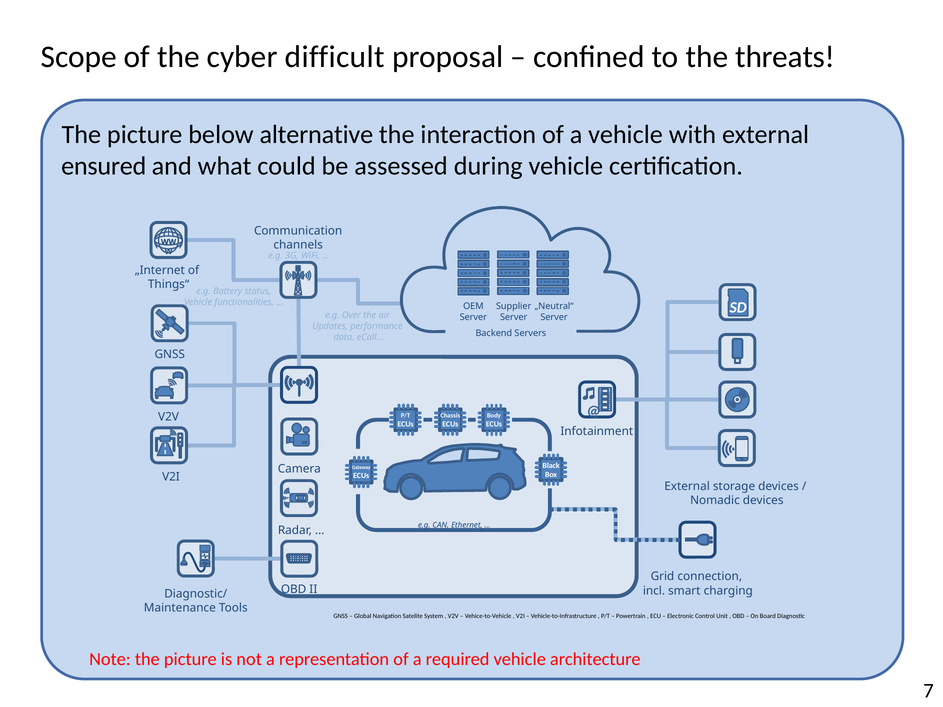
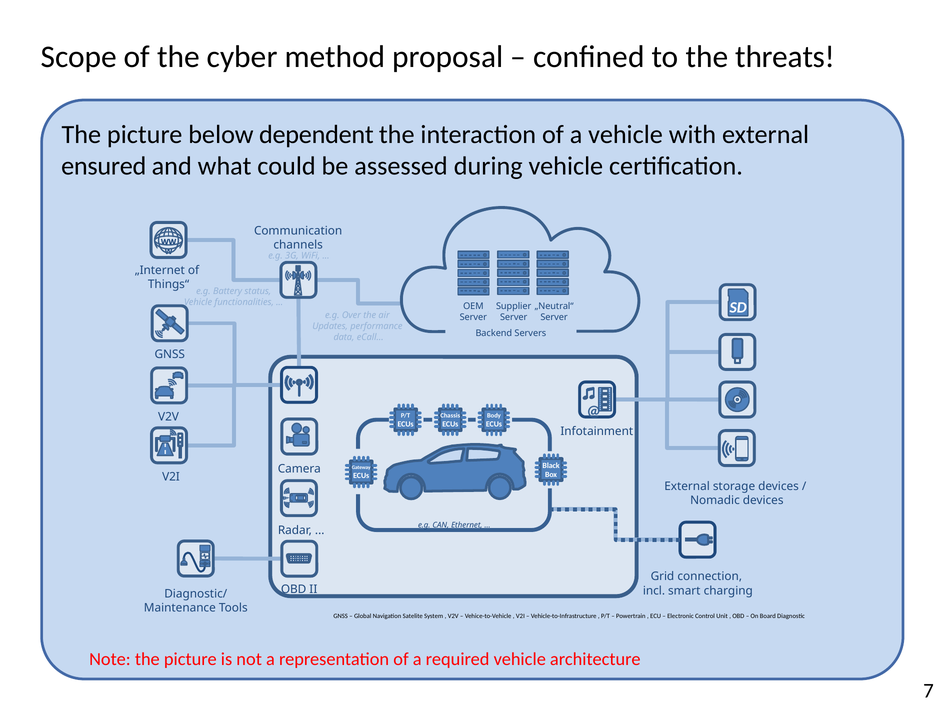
difficult: difficult -> method
alternative: alternative -> dependent
